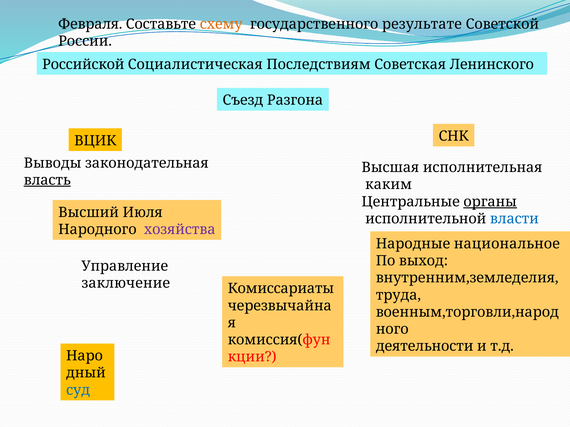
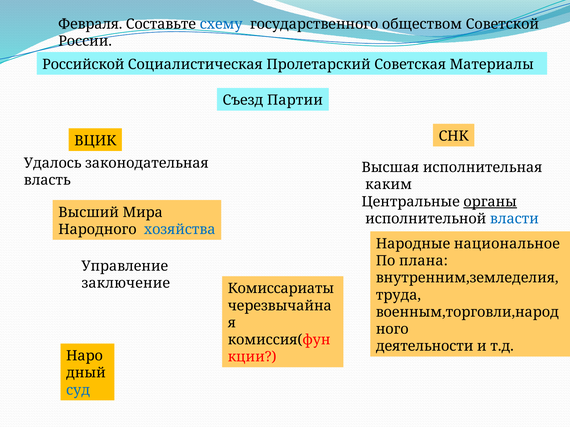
схему colour: orange -> blue
результате: результате -> обществом
Последствиям: Последствиям -> Пролетарский
Ленинского: Ленинского -> Материалы
Разгона: Разгона -> Партии
Выводы: Выводы -> Удалось
власть underline: present -> none
Июля: Июля -> Мира
хозяйства colour: purple -> blue
выход: выход -> плана
